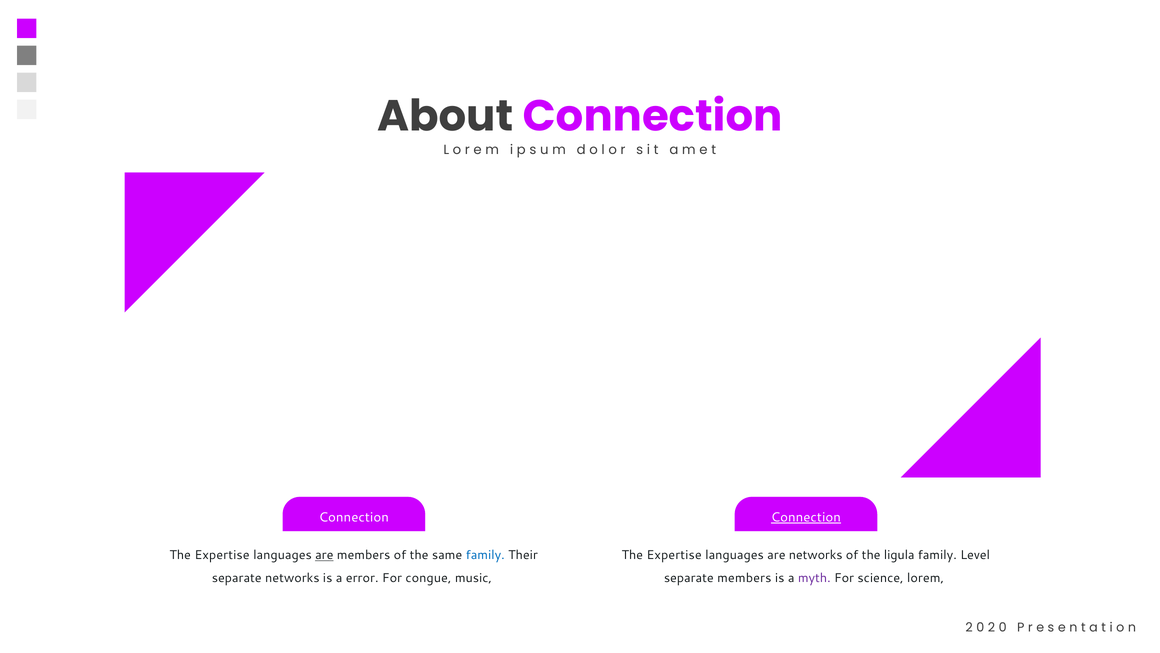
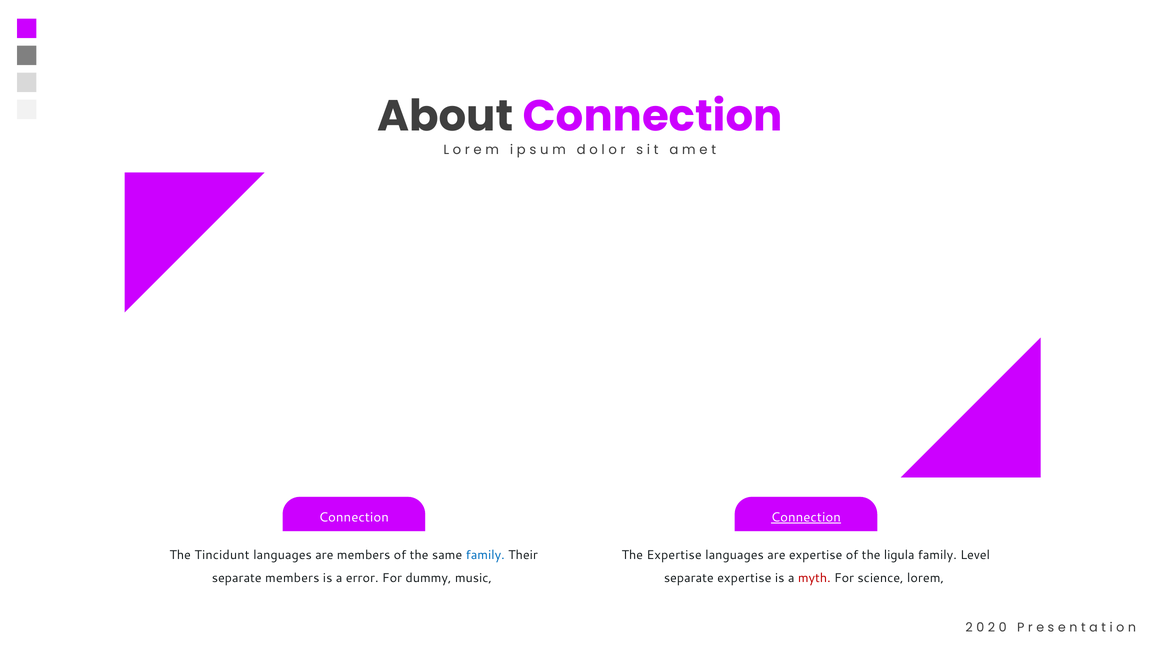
Expertise at (222, 555): Expertise -> Tincidunt
are at (324, 555) underline: present -> none
are networks: networks -> expertise
separate networks: networks -> members
congue: congue -> dummy
separate members: members -> expertise
myth colour: purple -> red
